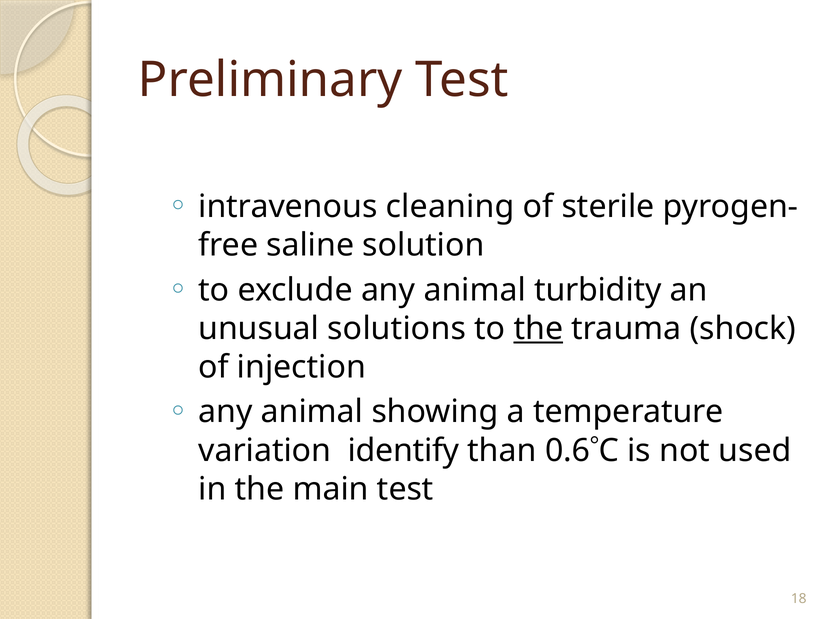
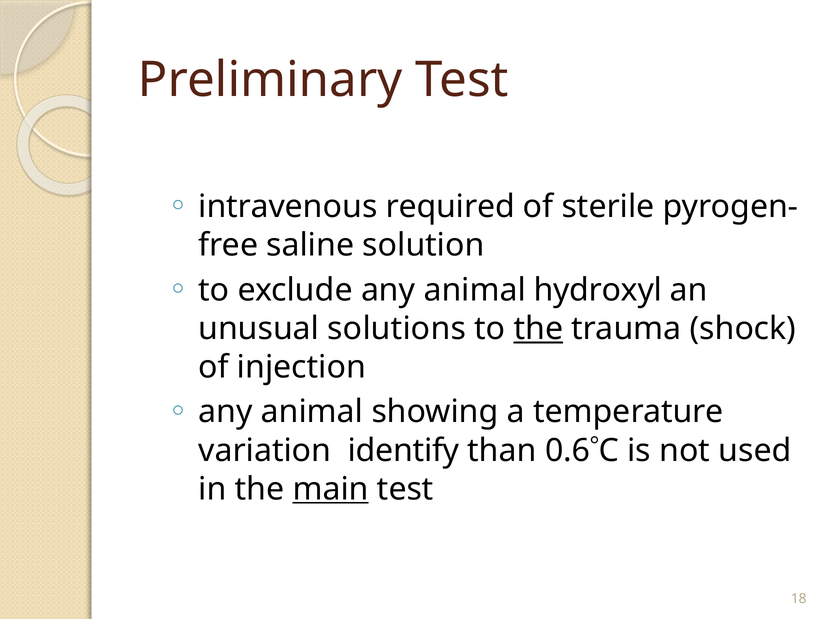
cleaning: cleaning -> required
turbidity: turbidity -> hydroxyl
main underline: none -> present
